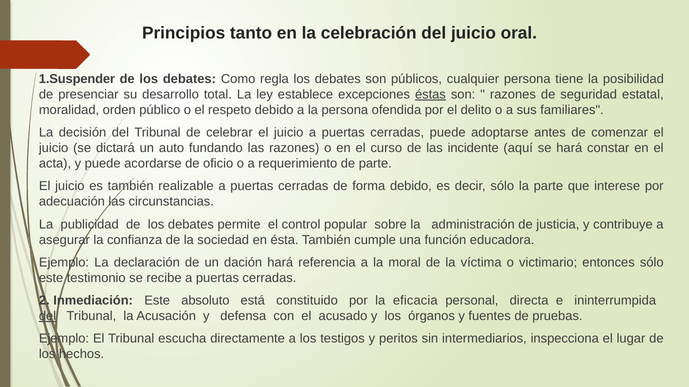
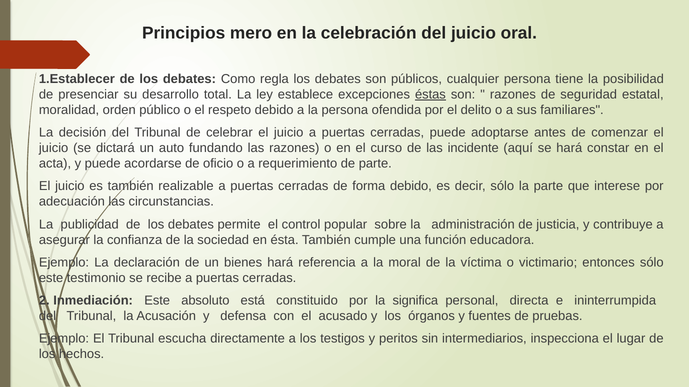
tanto: tanto -> mero
1.Suspender: 1.Suspender -> 1.Establecer
dación: dación -> bienes
eficacia: eficacia -> significa
del at (47, 316) underline: present -> none
